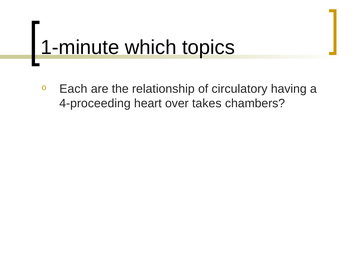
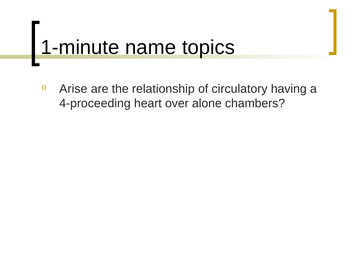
which: which -> name
Each: Each -> Arise
takes: takes -> alone
